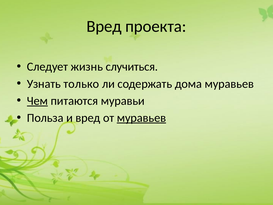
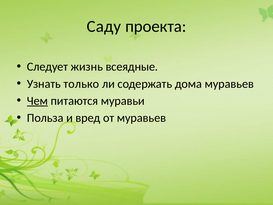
Вред at (104, 26): Вред -> Саду
случиться: случиться -> всеядные
муравьев at (141, 118) underline: present -> none
